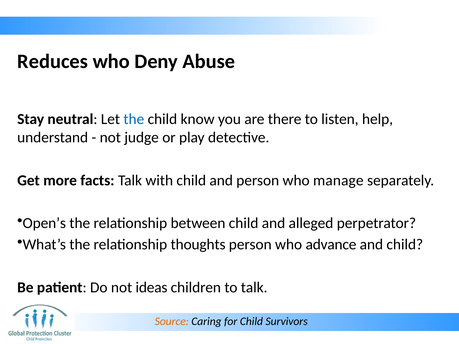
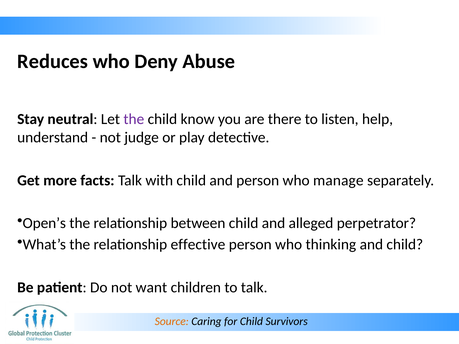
the at (134, 119) colour: blue -> purple
thoughts: thoughts -> effective
advance: advance -> thinking
ideas: ideas -> want
